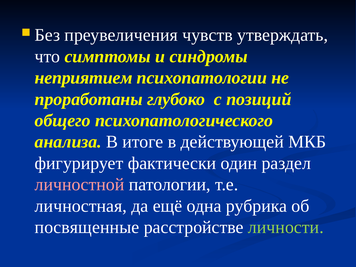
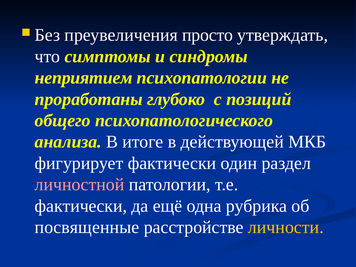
чувств: чувств -> просто
личностная at (81, 206): личностная -> фактически
личности colour: light green -> yellow
